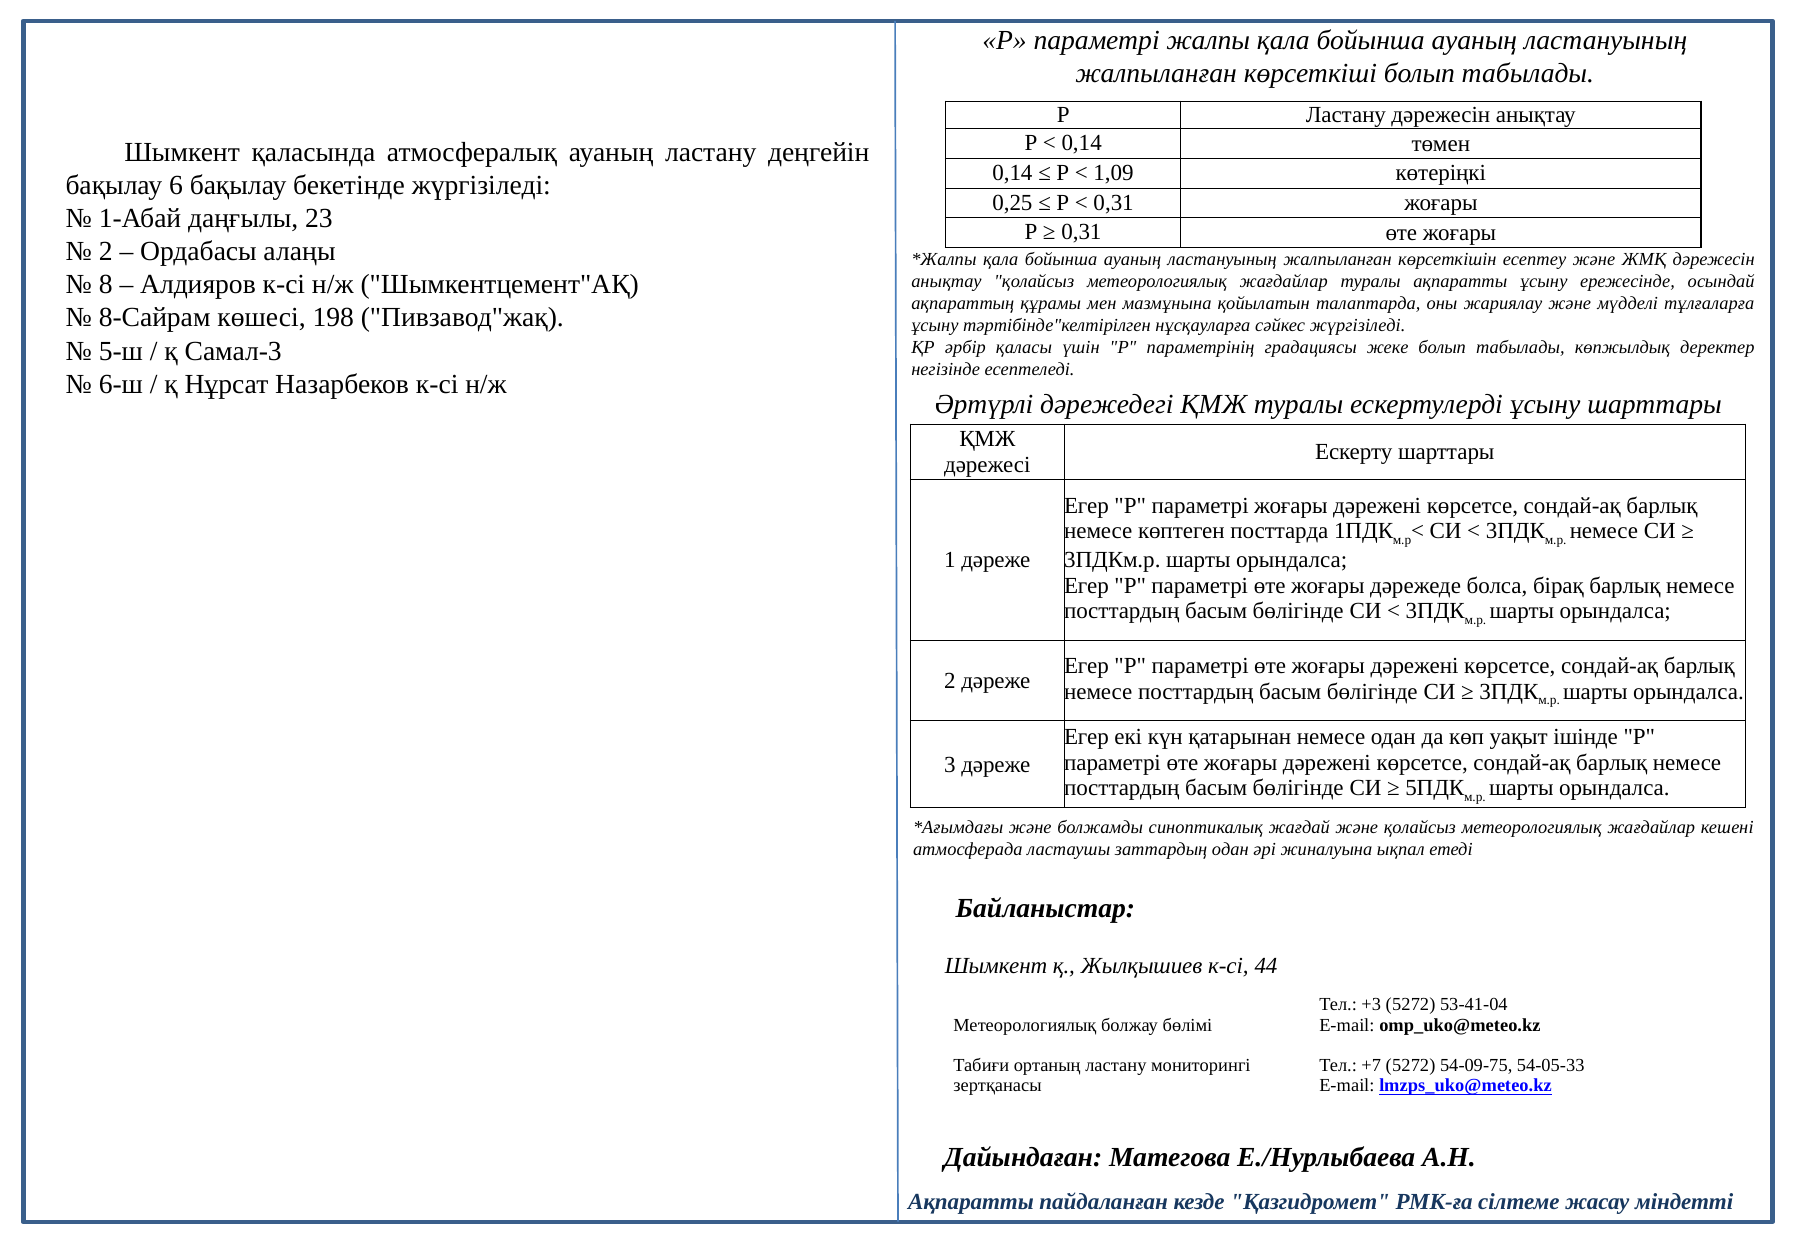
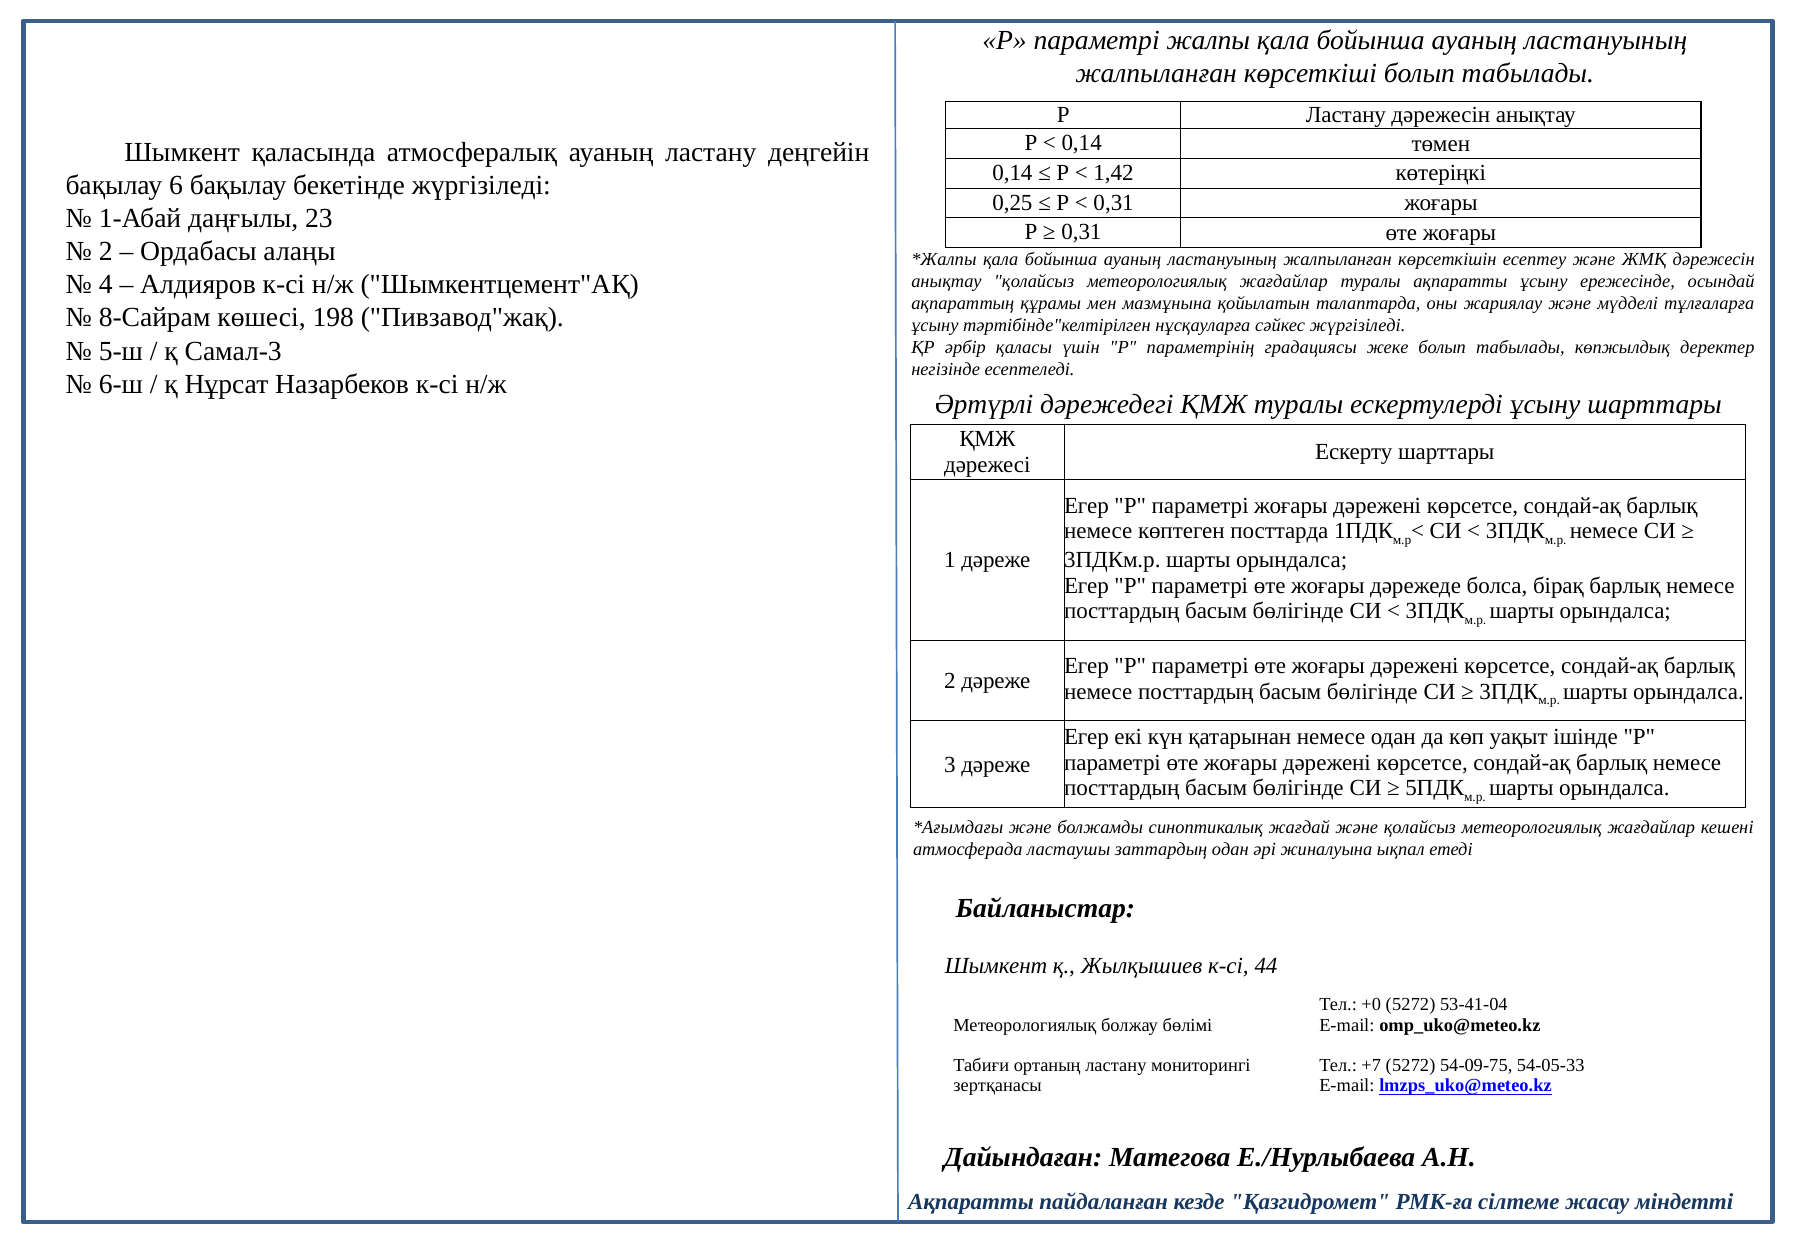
1,09: 1,09 -> 1,42
8: 8 -> 4
+3: +3 -> +0
